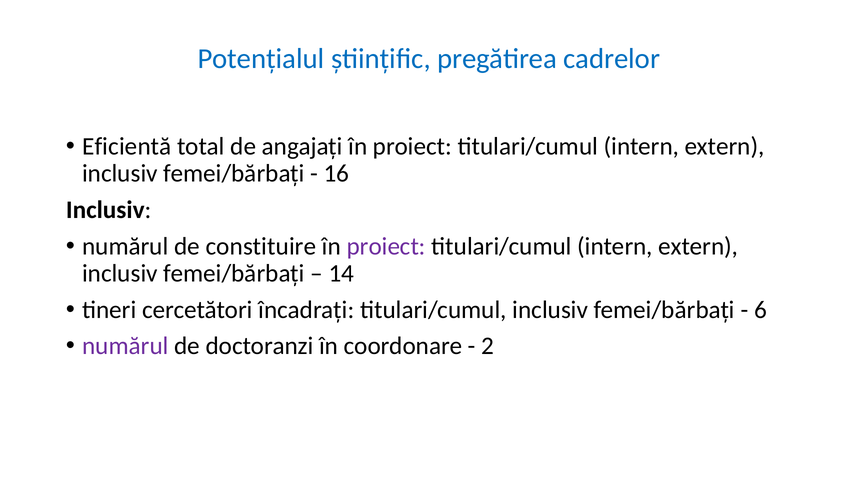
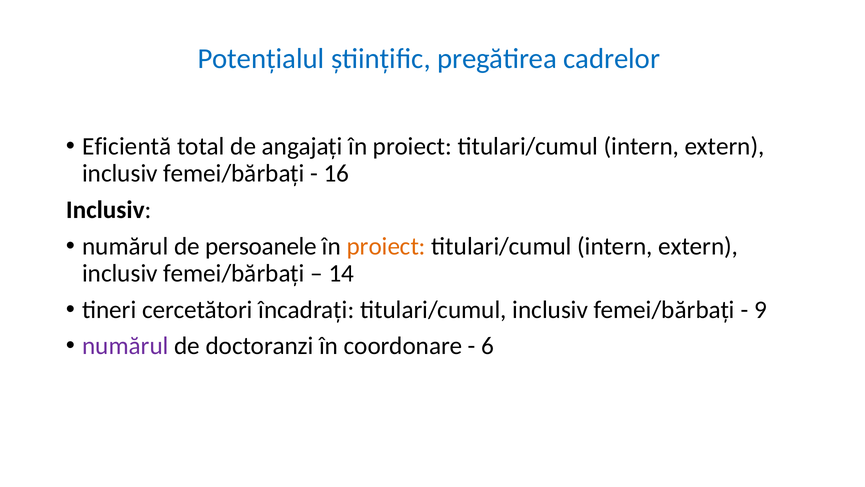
constituire: constituire -> persoanele
proiect at (386, 246) colour: purple -> orange
6: 6 -> 9
2: 2 -> 6
